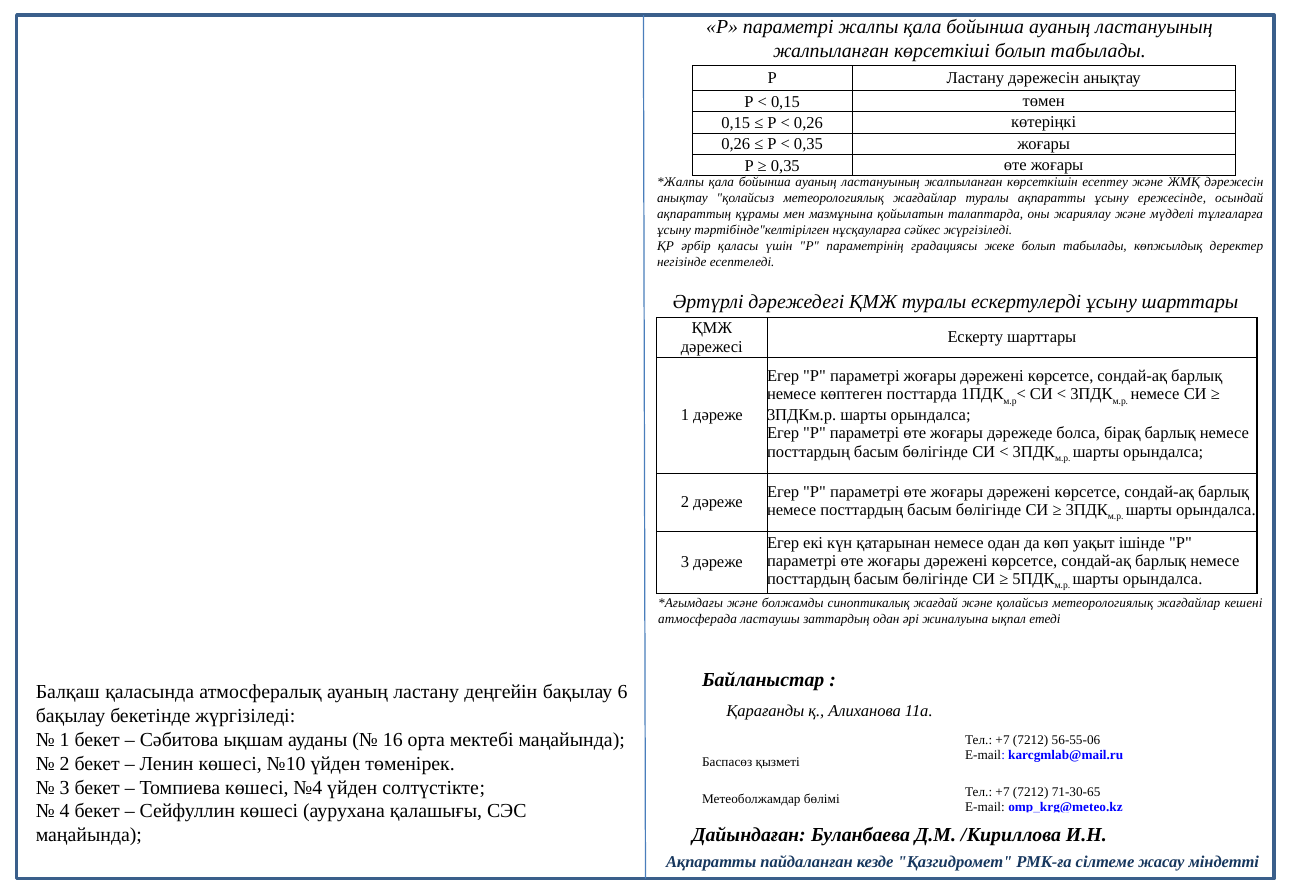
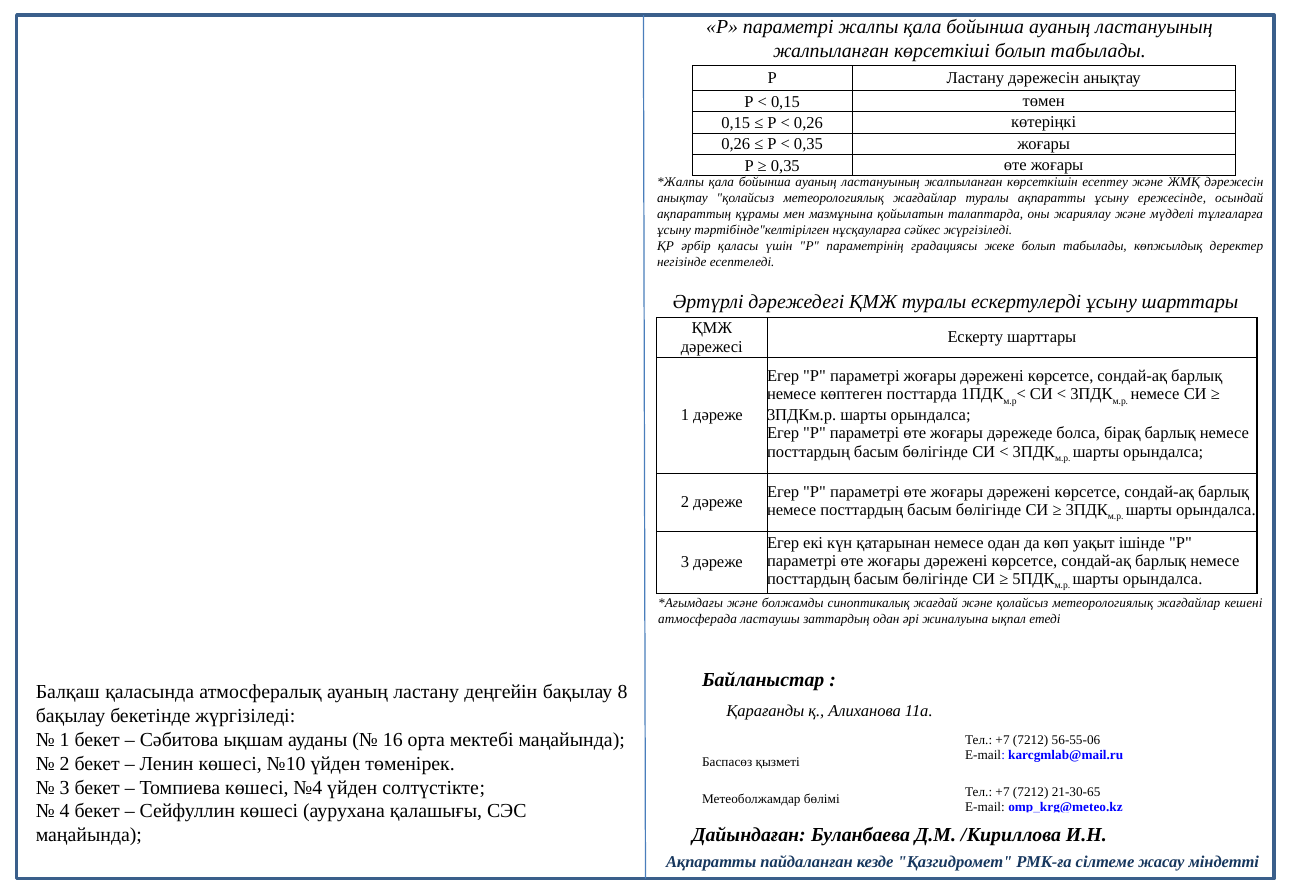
6: 6 -> 8
71-30-65: 71-30-65 -> 21-30-65
